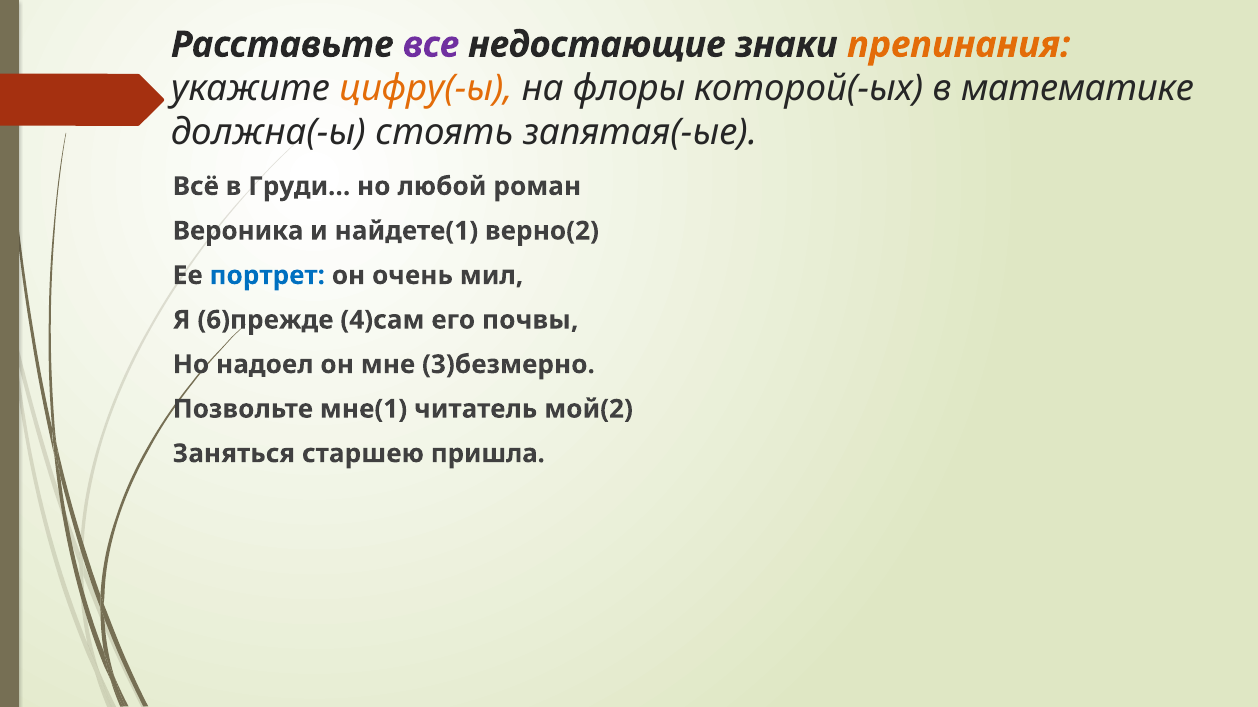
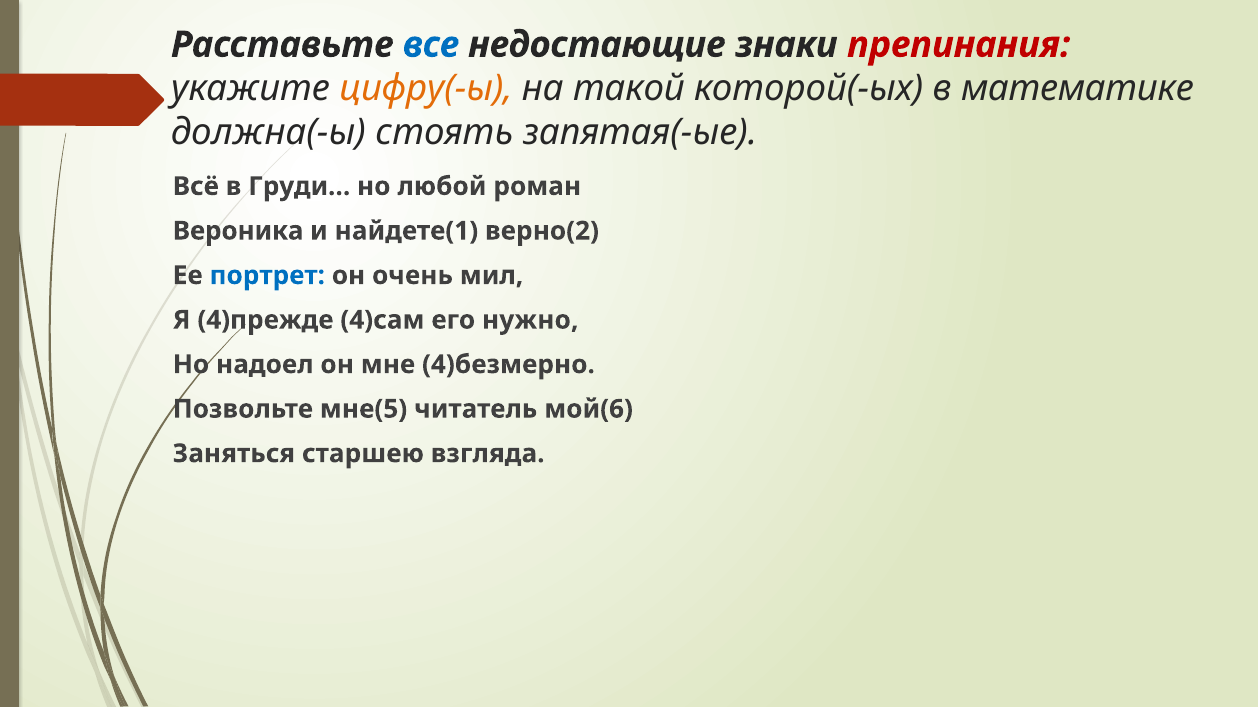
все colour: purple -> blue
препинания colour: orange -> red
флоры: флоры -> такой
6)прежде: 6)прежде -> 4)прежде
почвы: почвы -> нужно
3)безмерно: 3)безмерно -> 4)безмерно
мне(1: мне(1 -> мне(5
мой(2: мой(2 -> мой(6
пришла: пришла -> взгляда
